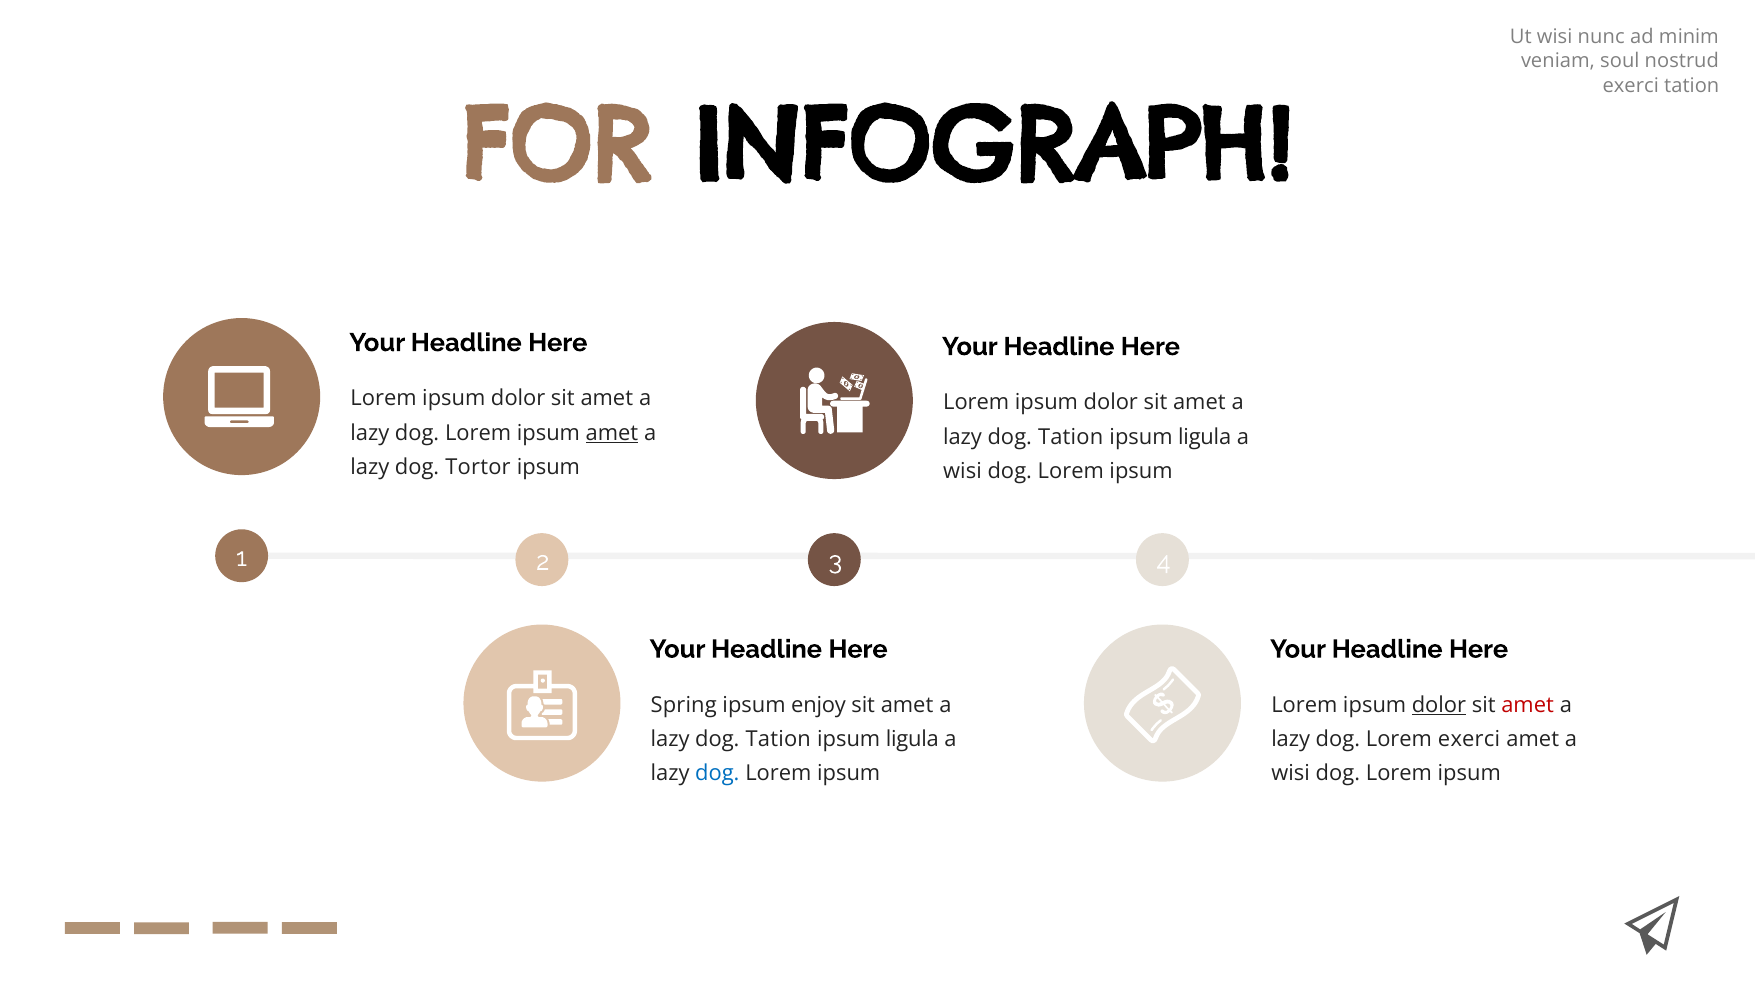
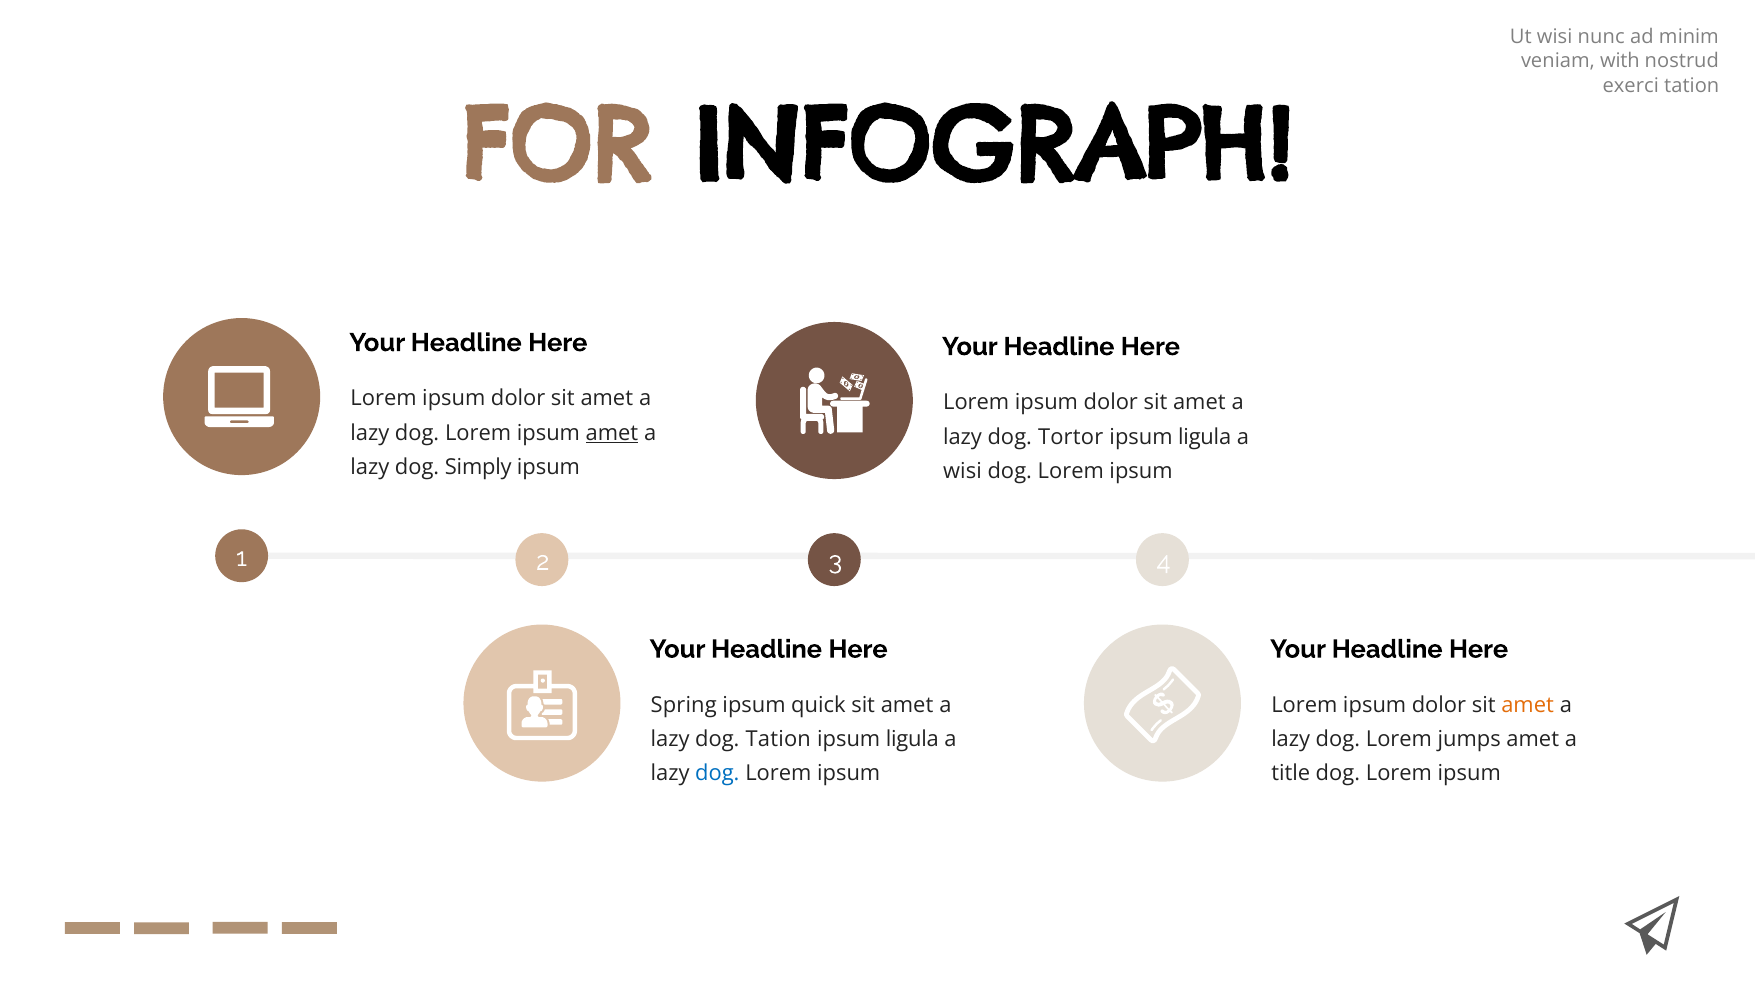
soul: soul -> with
Tation at (1071, 437): Tation -> Tortor
Tortor: Tortor -> Simply
enjoy: enjoy -> quick
dolor at (1439, 705) underline: present -> none
amet at (1528, 705) colour: red -> orange
Lorem exerci: exerci -> jumps
wisi at (1291, 773): wisi -> title
